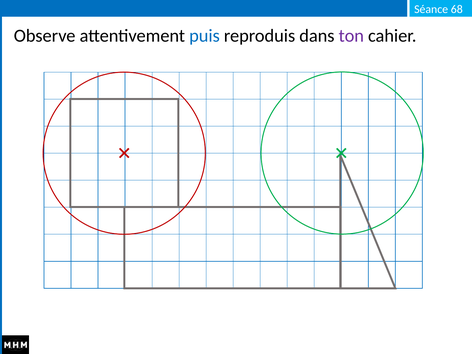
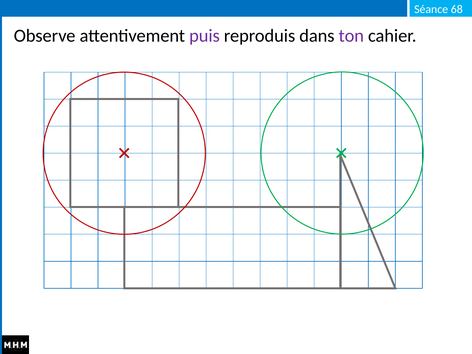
puis colour: blue -> purple
